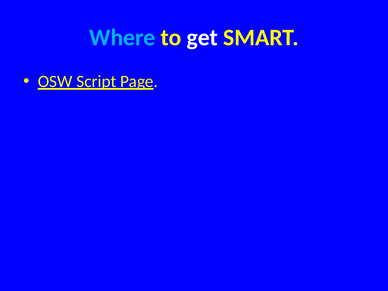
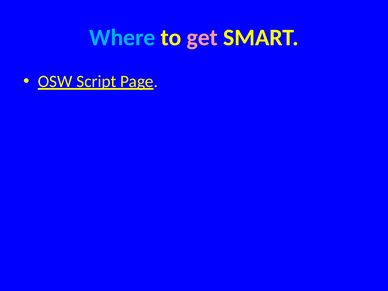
get colour: white -> pink
